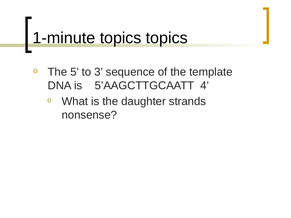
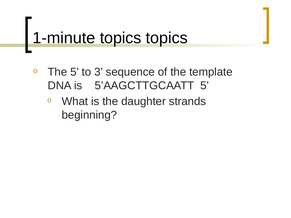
5’AAGCTTGCAATT 4: 4 -> 5
nonsense: nonsense -> beginning
